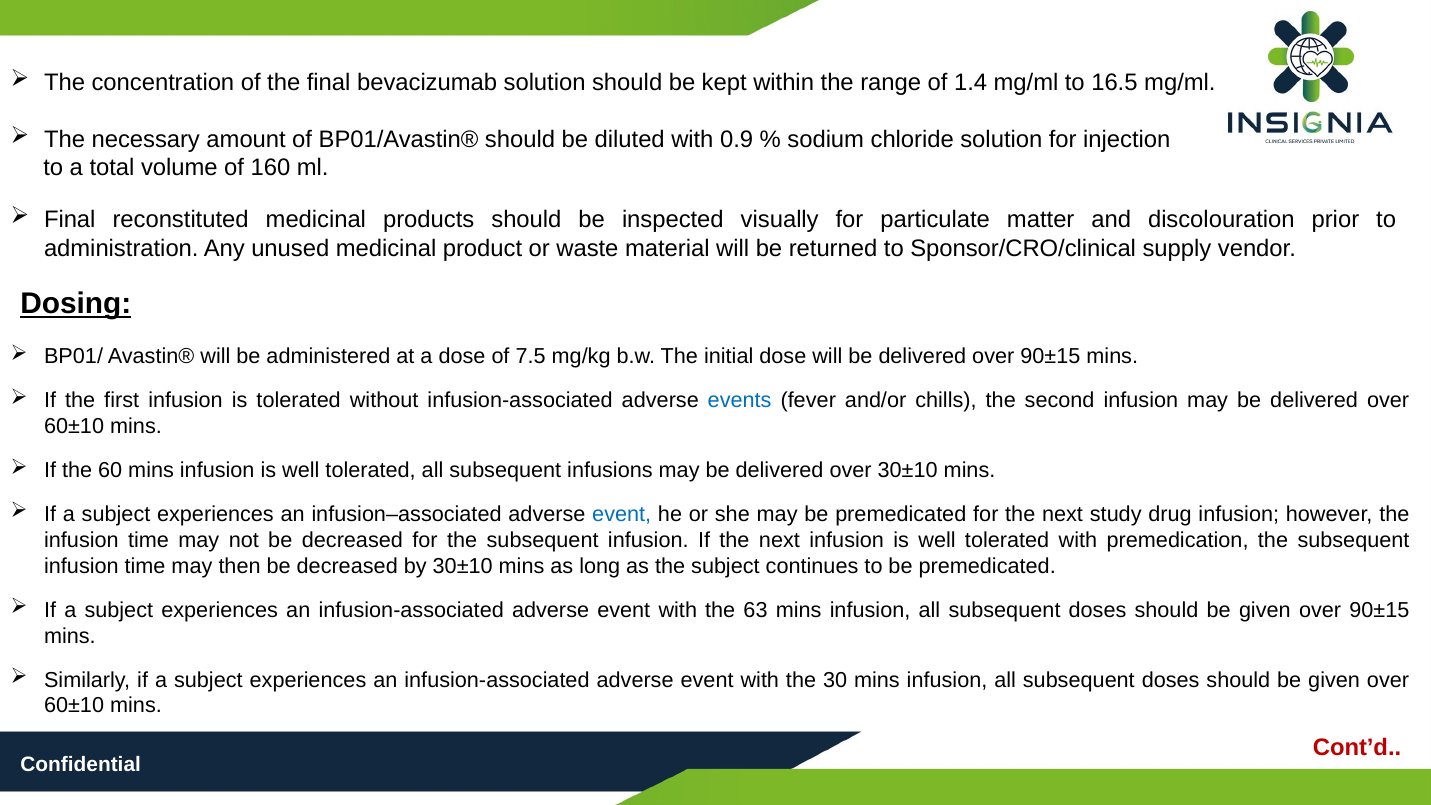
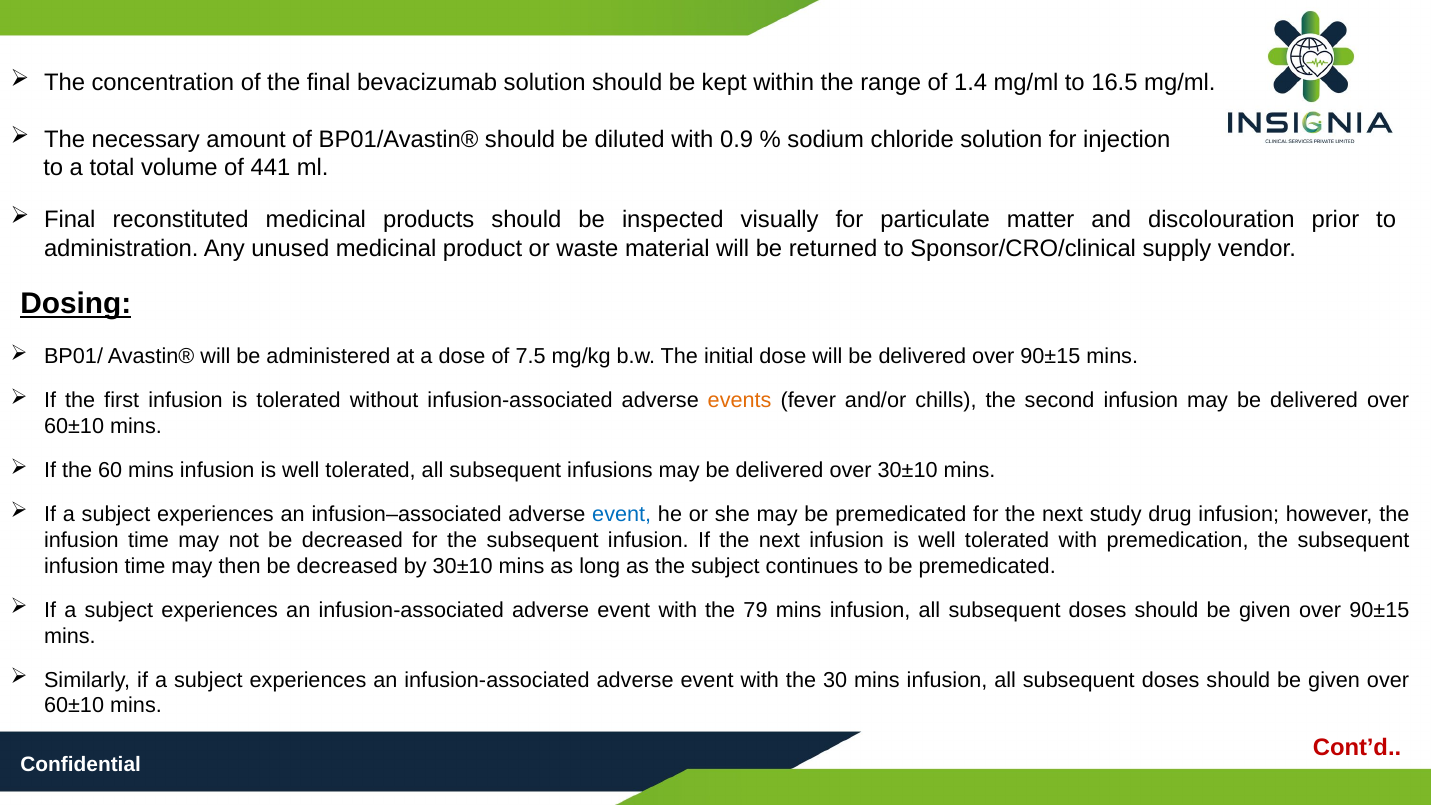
160: 160 -> 441
events colour: blue -> orange
63: 63 -> 79
